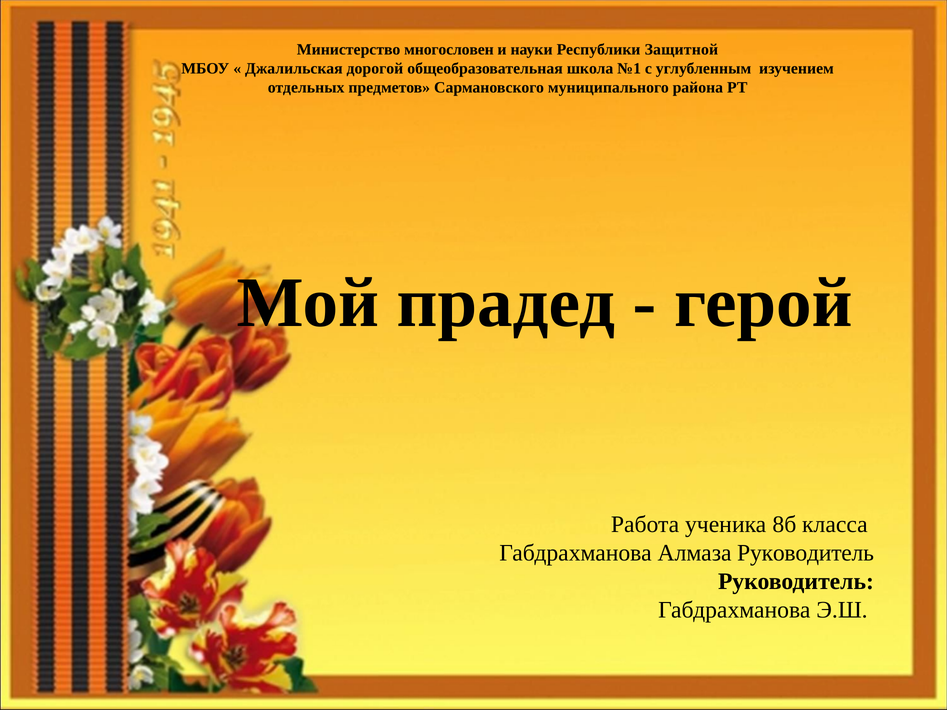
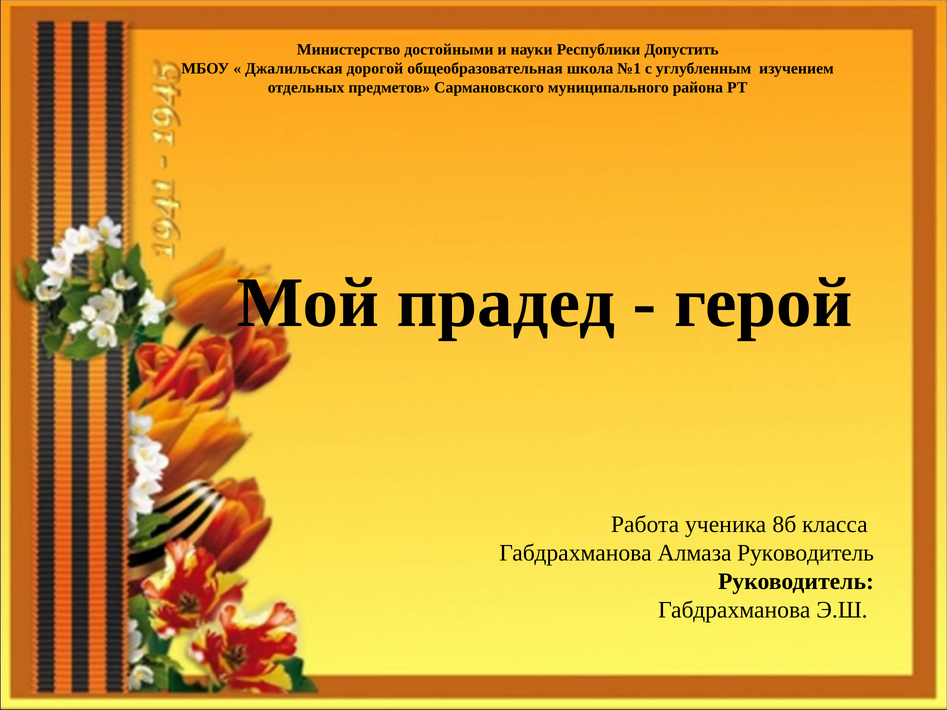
многословен: многословен -> достойными
Защитной: Защитной -> Допустить
